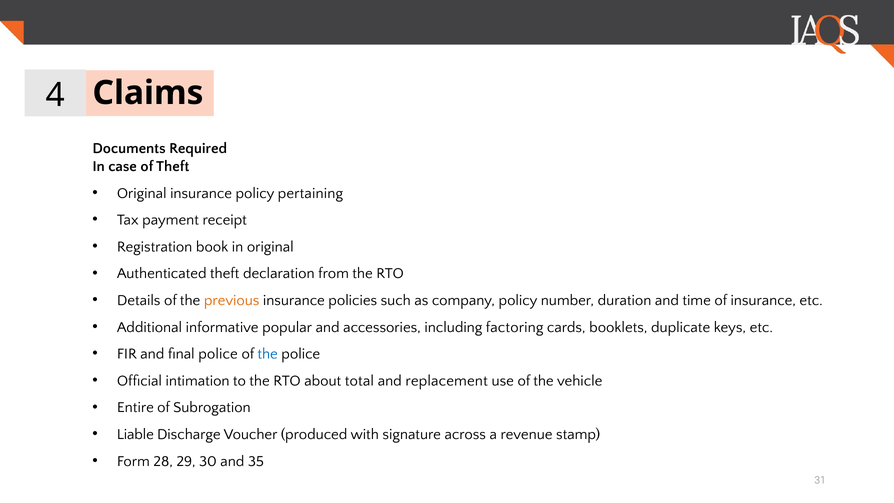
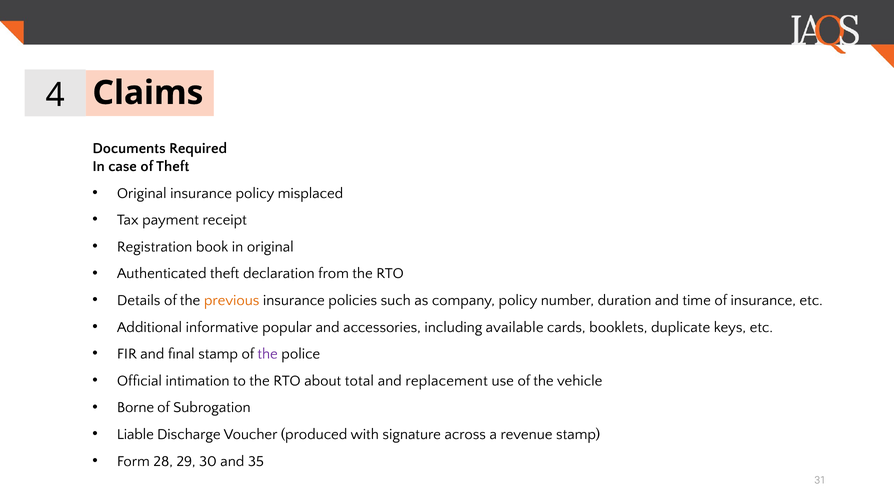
pertaining: pertaining -> misplaced
factoring: factoring -> available
final police: police -> stamp
the at (268, 354) colour: blue -> purple
Entire: Entire -> Borne
